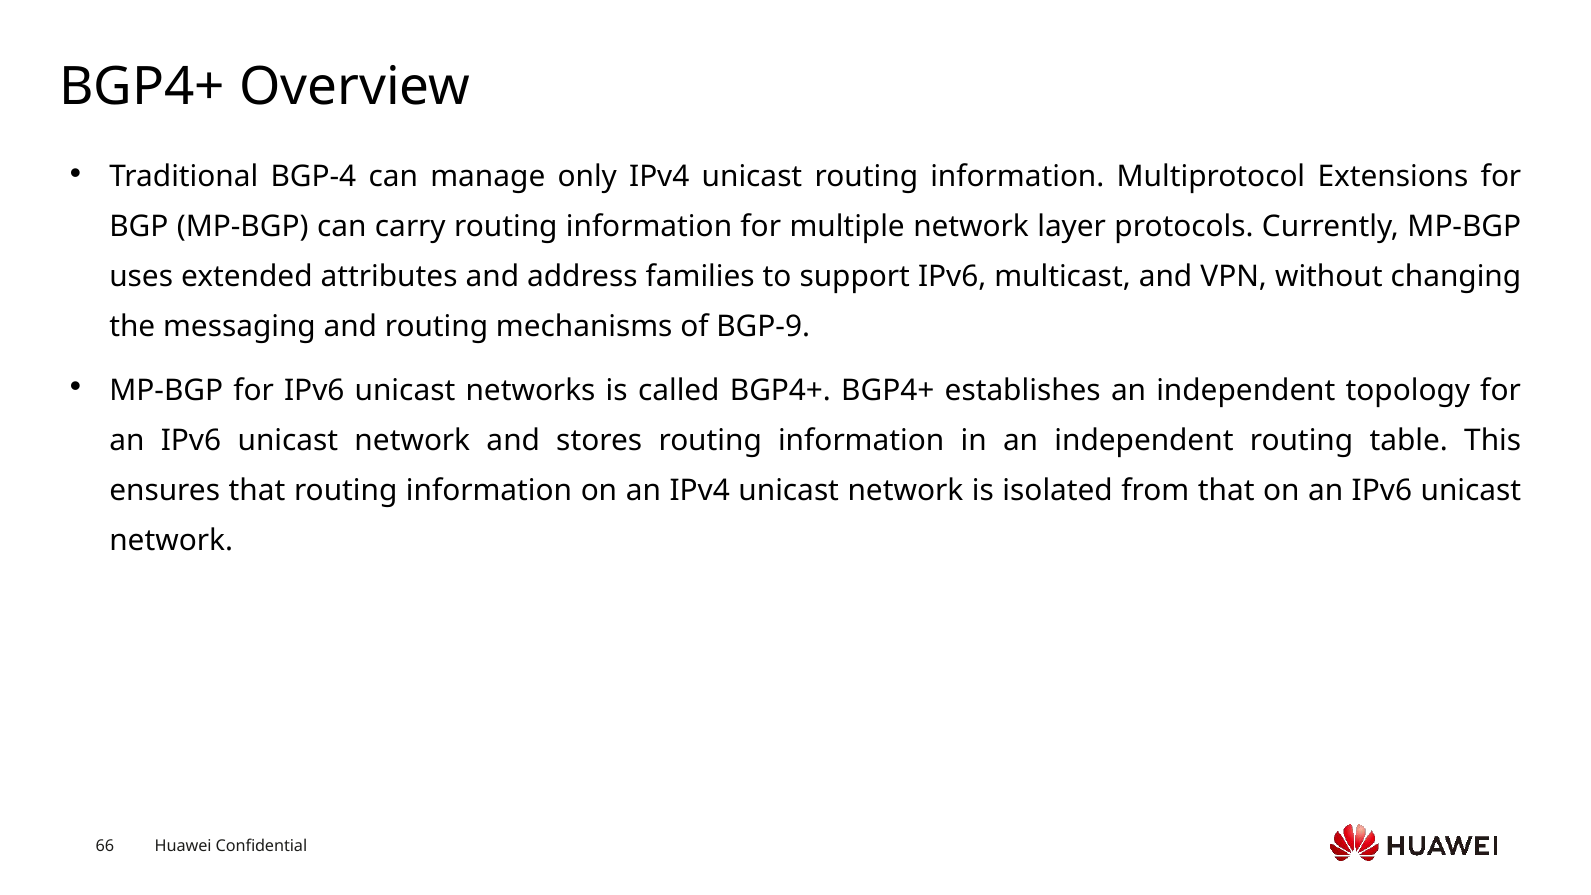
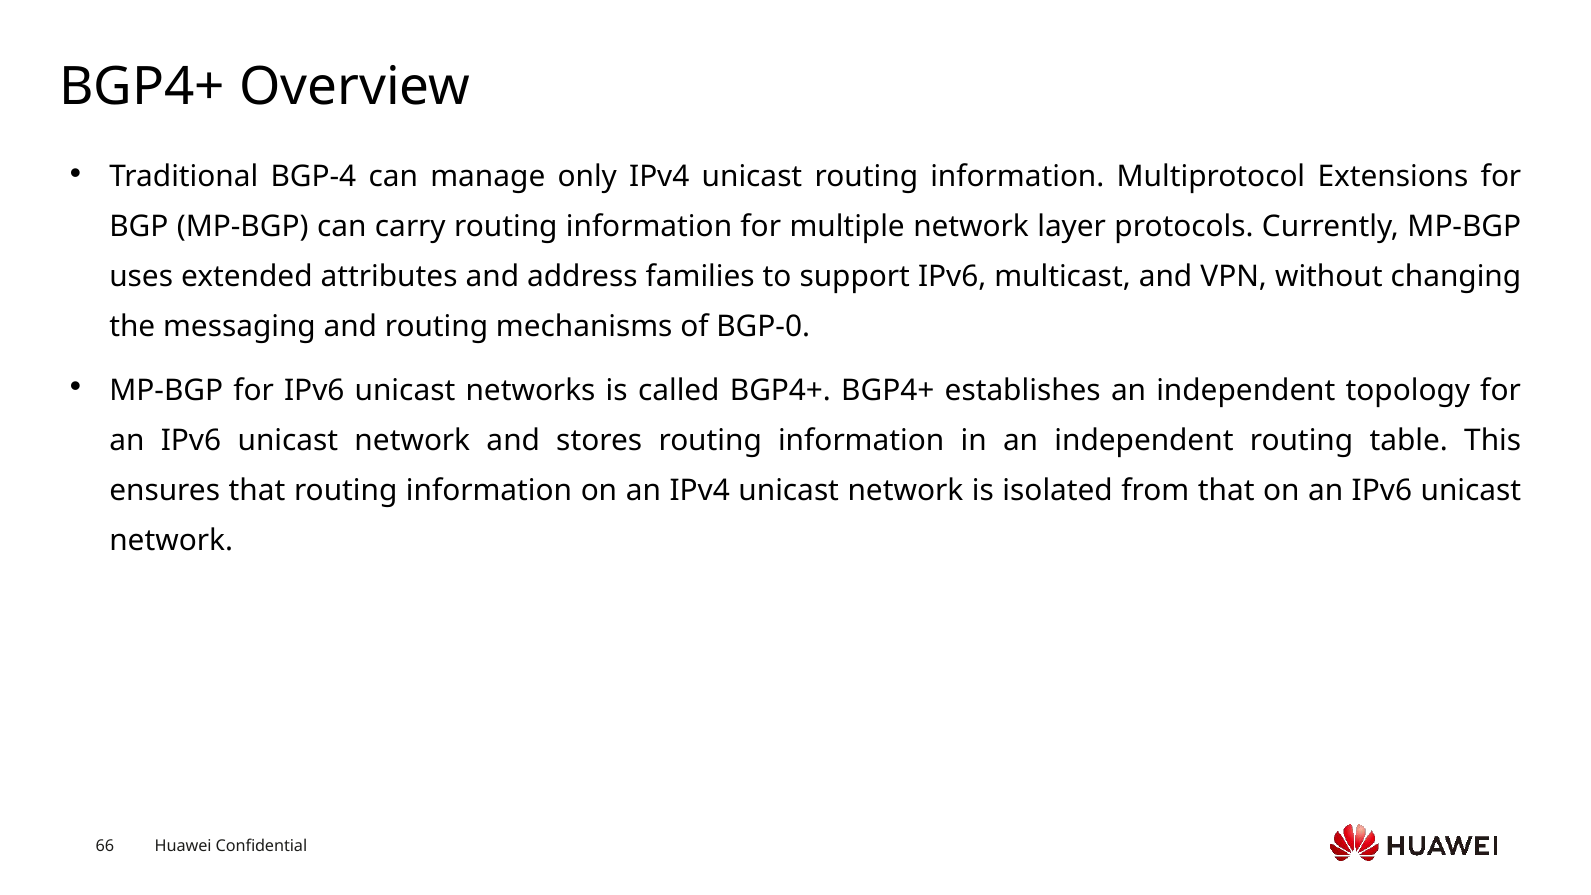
BGP-9: BGP-9 -> BGP-0
